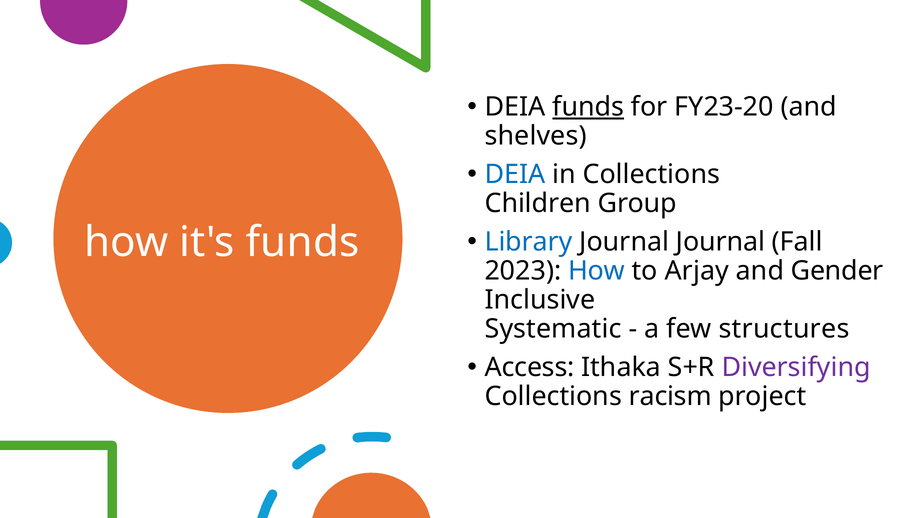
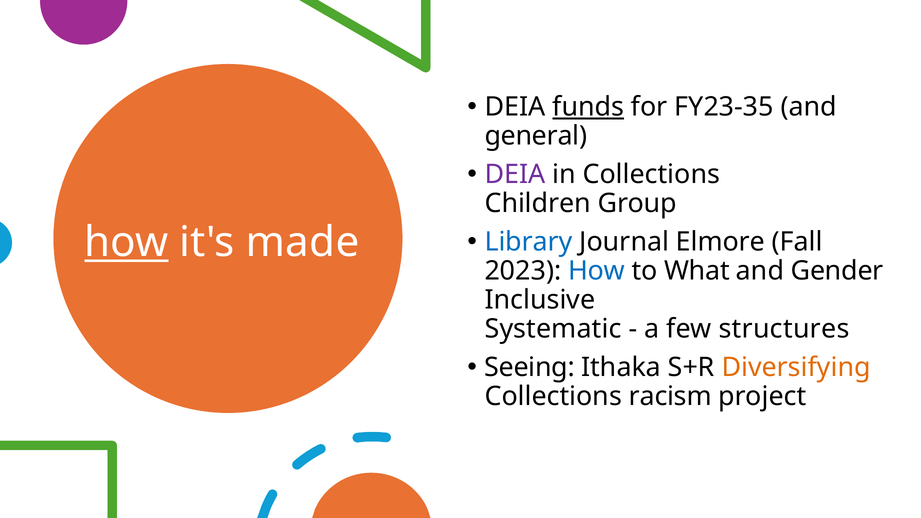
FY23-20: FY23-20 -> FY23-35
shelves: shelves -> general
DEIA at (515, 175) colour: blue -> purple
Journal Journal: Journal -> Elmore
how at (127, 242) underline: none -> present
it's funds: funds -> made
Arjay: Arjay -> What
Access: Access -> Seeing
Diversifying colour: purple -> orange
